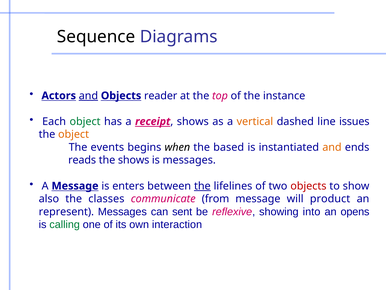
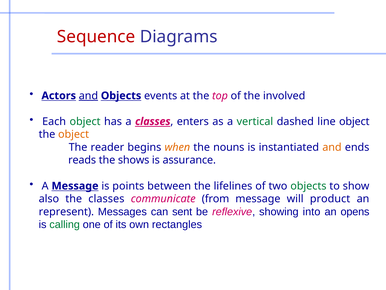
Sequence colour: black -> red
reader: reader -> events
instance: instance -> involved
a receipt: receipt -> classes
shows at (193, 121): shows -> enters
vertical colour: orange -> green
line issues: issues -> object
events: events -> reader
when colour: black -> orange
based: based -> nouns
is messages: messages -> assurance
enters: enters -> points
the at (202, 186) underline: present -> none
objects at (308, 186) colour: red -> green
interaction: interaction -> rectangles
